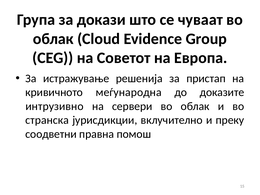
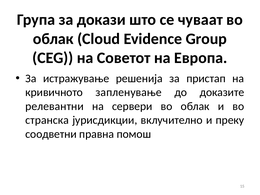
меѓународна: меѓународна -> запленување
интрузивно: интрузивно -> релевантни
